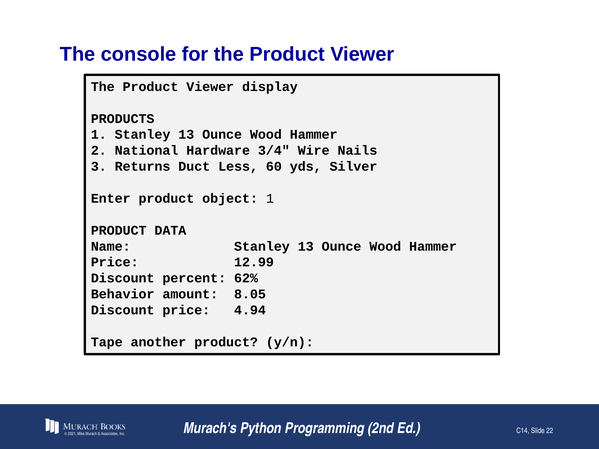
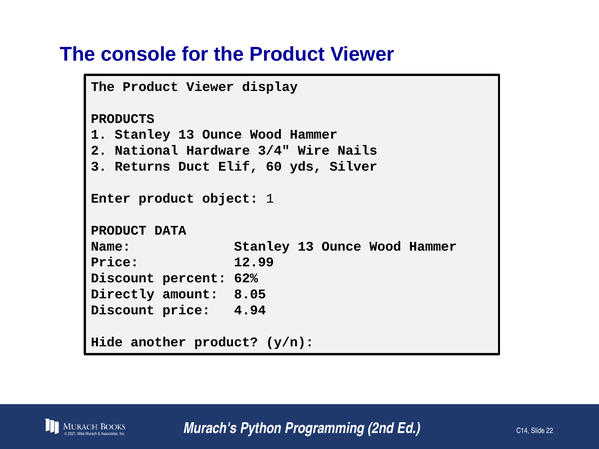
Less: Less -> Elif
Behavior: Behavior -> Directly
Tape: Tape -> Hide
